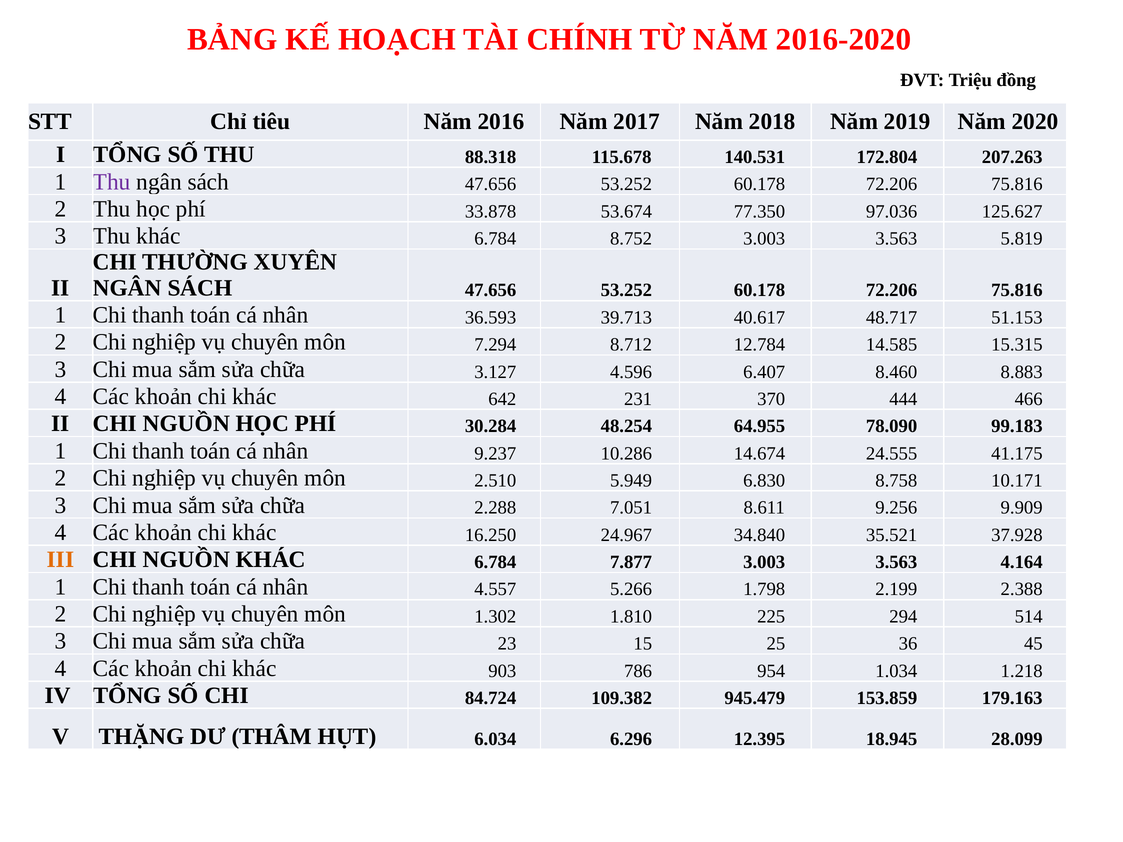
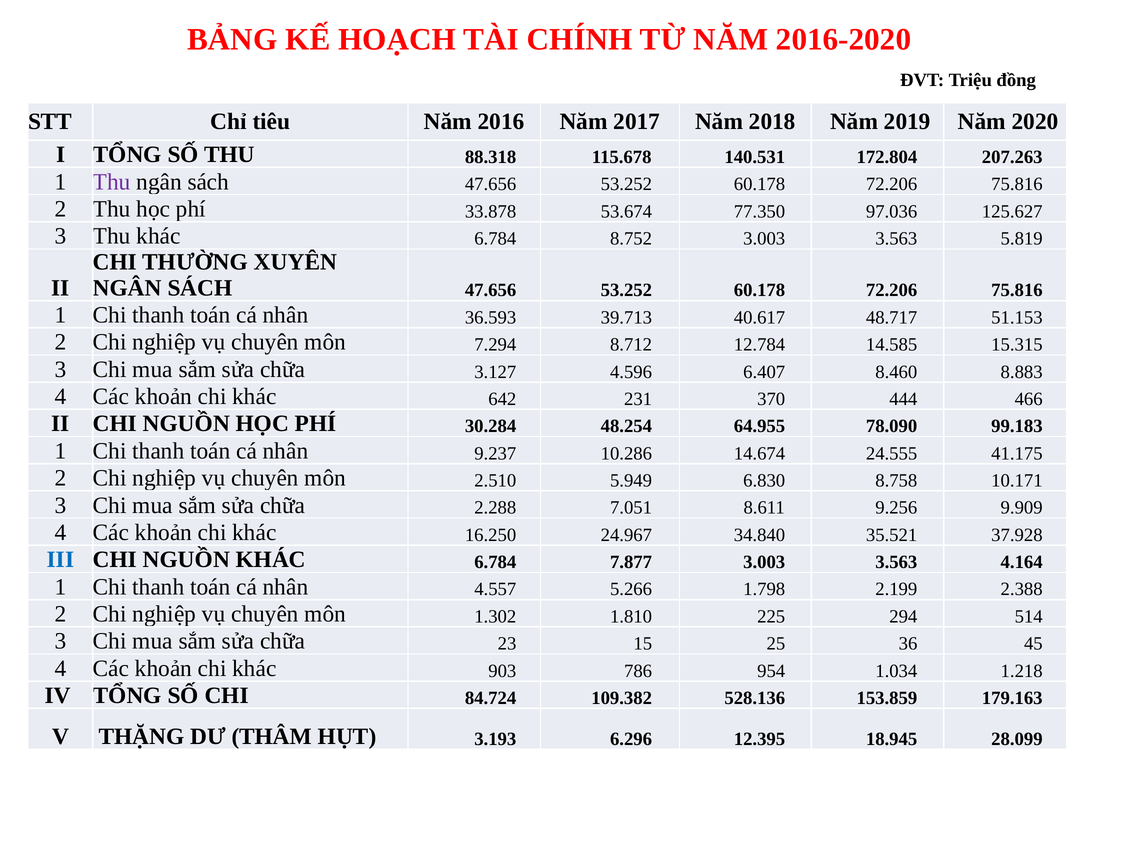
III colour: orange -> blue
945.479: 945.479 -> 528.136
6.034: 6.034 -> 3.193
